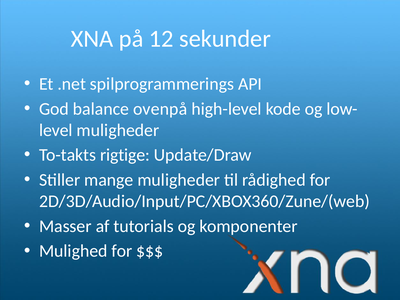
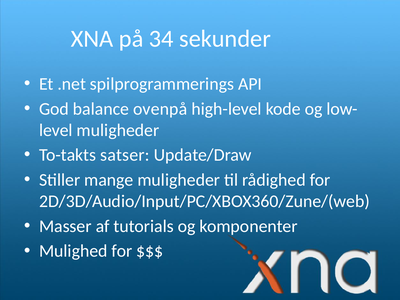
12: 12 -> 34
rigtige: rigtige -> satser
